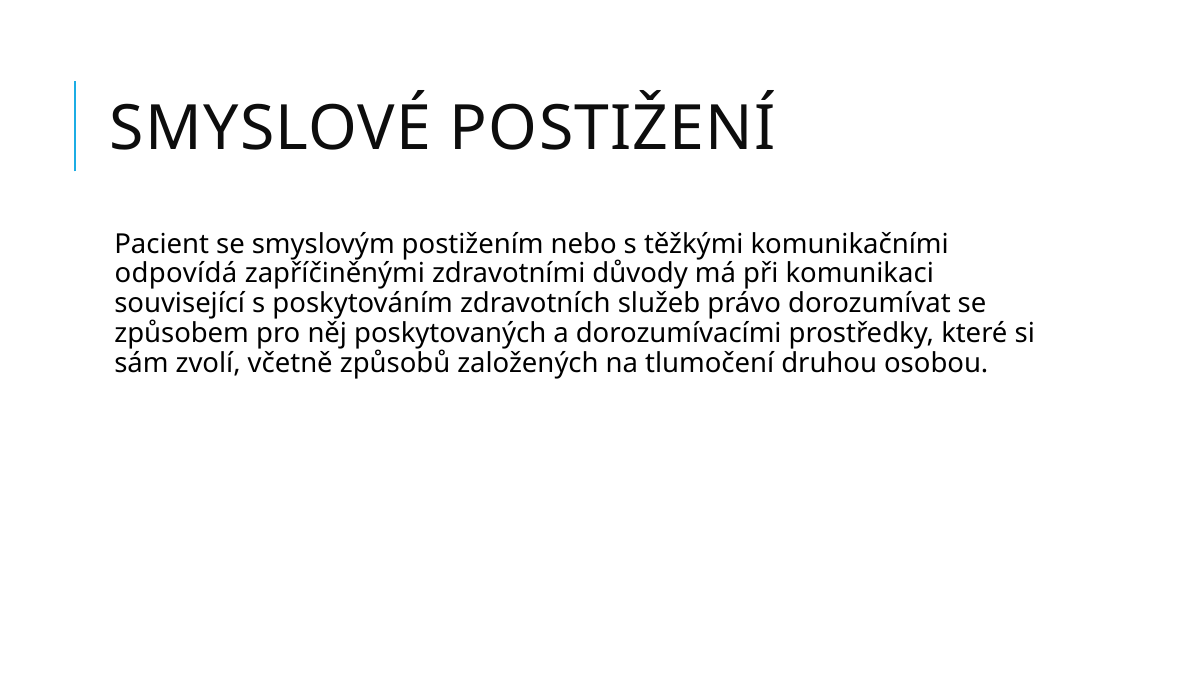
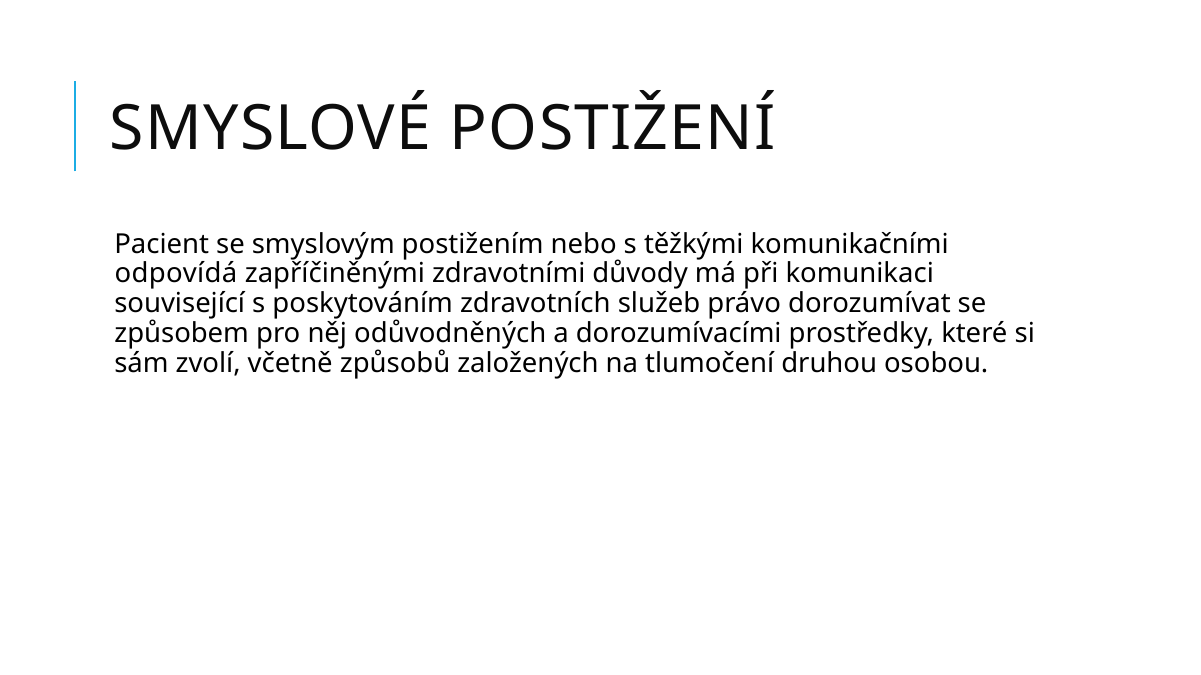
poskytovaných: poskytovaných -> odůvodněných
